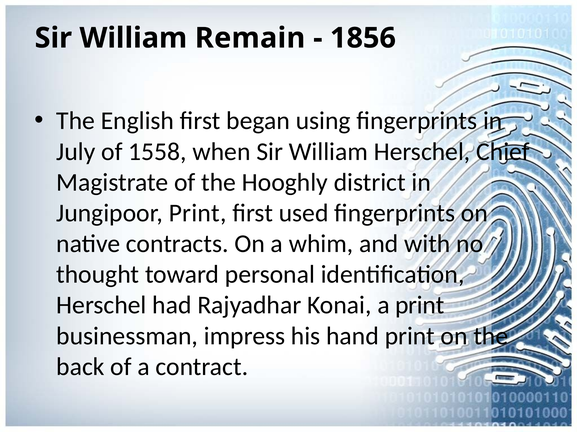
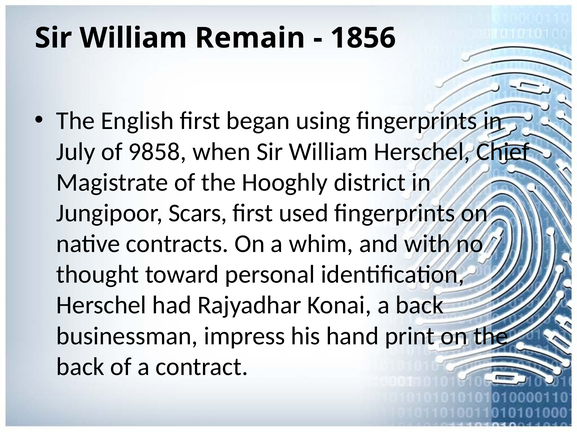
1558: 1558 -> 9858
Jungipoor Print: Print -> Scars
a print: print -> back
